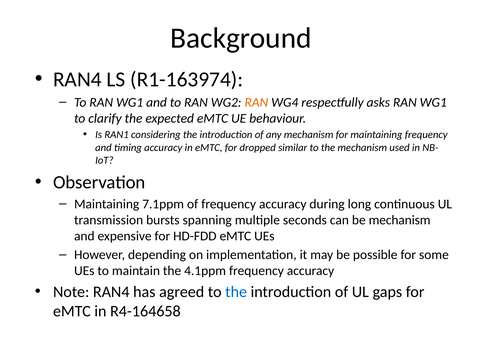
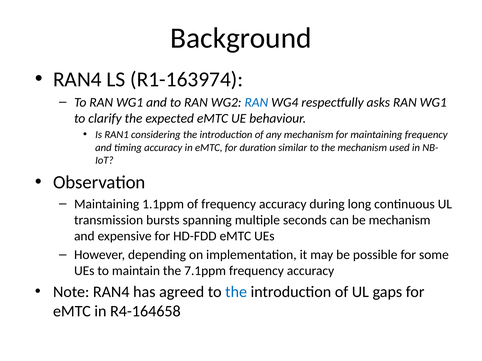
RAN at (256, 102) colour: orange -> blue
dropped: dropped -> duration
7.1ppm: 7.1ppm -> 1.1ppm
4.1ppm: 4.1ppm -> 7.1ppm
